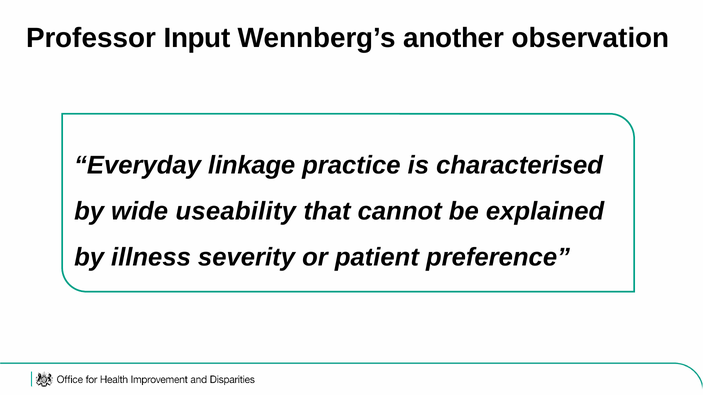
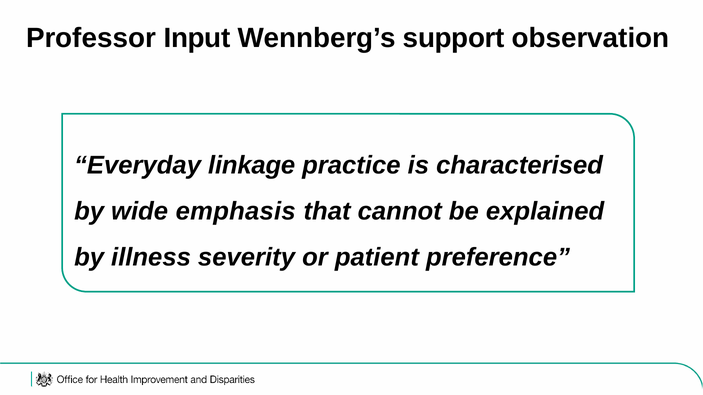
another: another -> support
useability: useability -> emphasis
